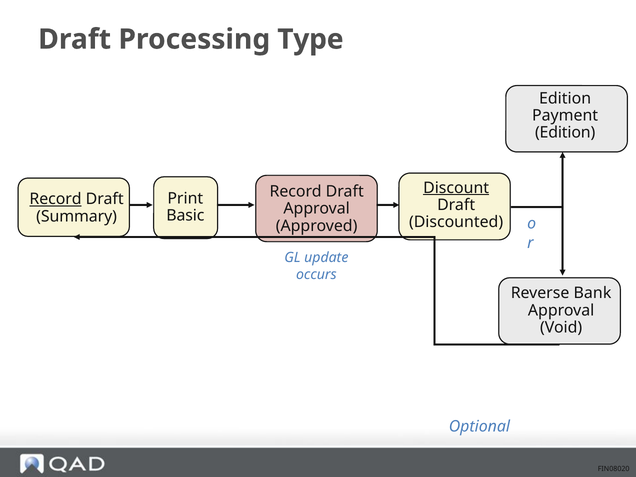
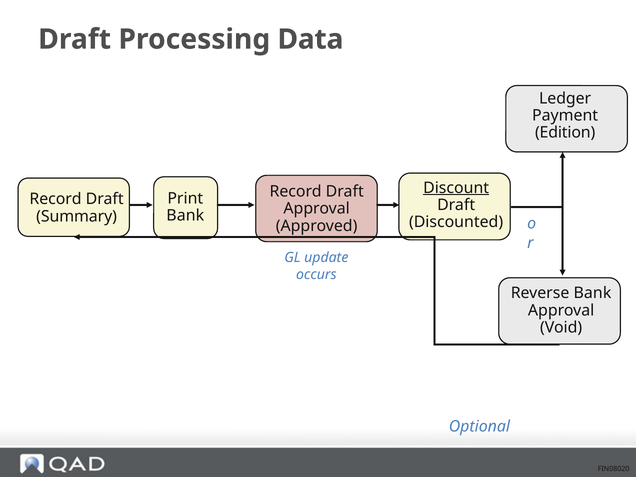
Type: Type -> Data
Edition at (565, 98): Edition -> Ledger
Record at (56, 199) underline: present -> none
Basic at (185, 216): Basic -> Bank
